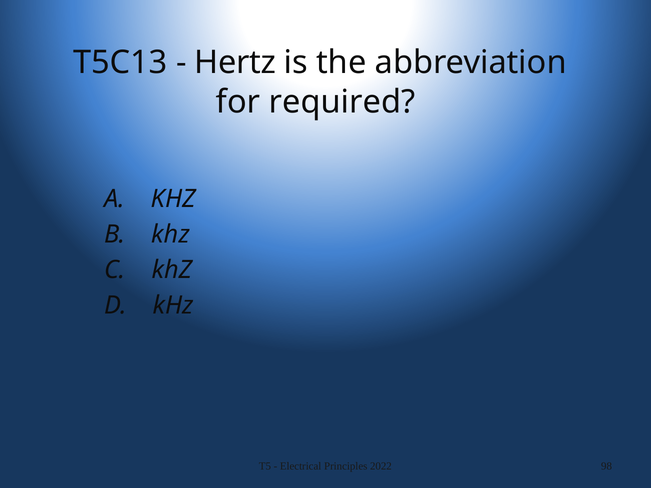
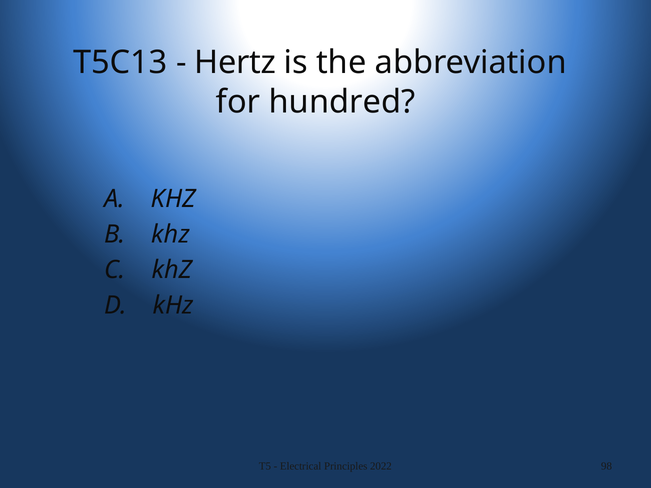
required: required -> hundred
